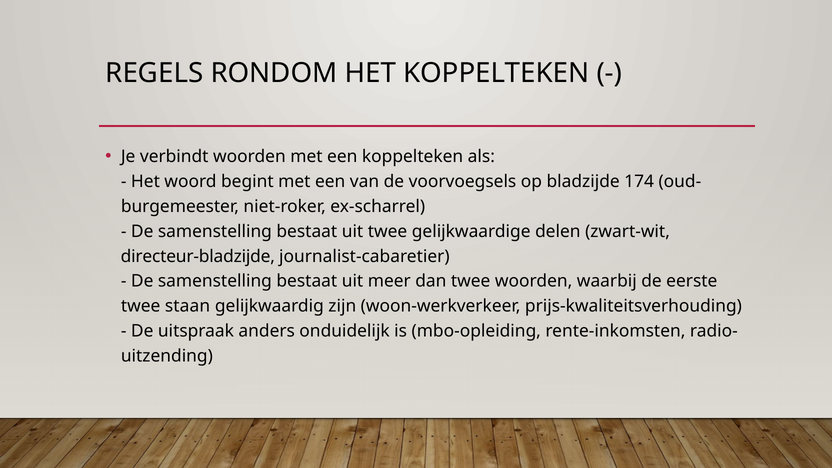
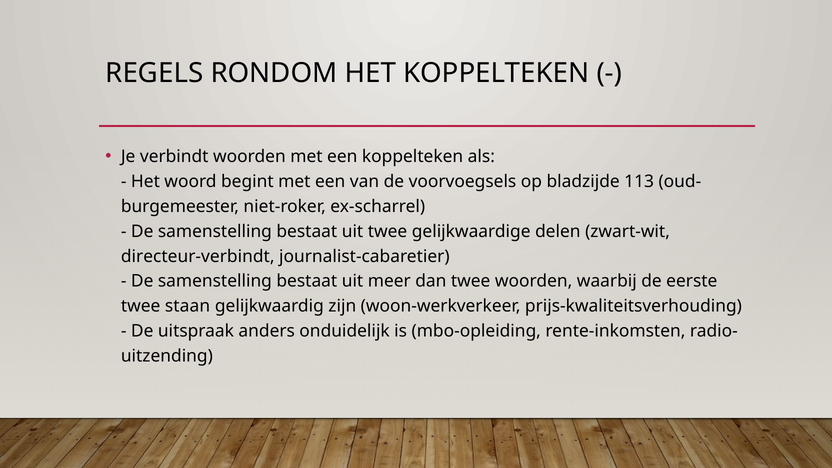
174: 174 -> 113
directeur-bladzijde: directeur-bladzijde -> directeur-verbindt
